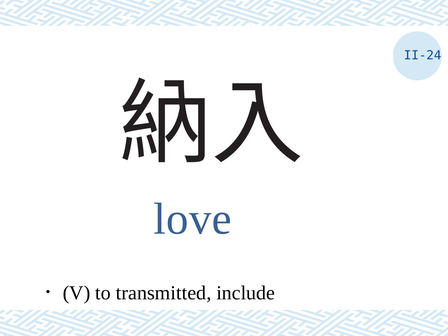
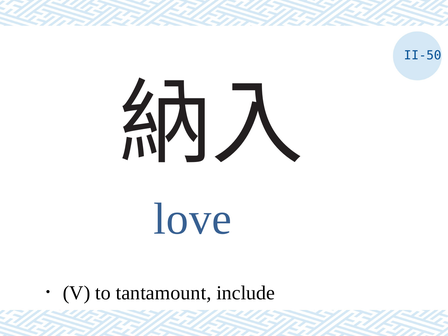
II-24: II-24 -> II-50
transmitted: transmitted -> tantamount
